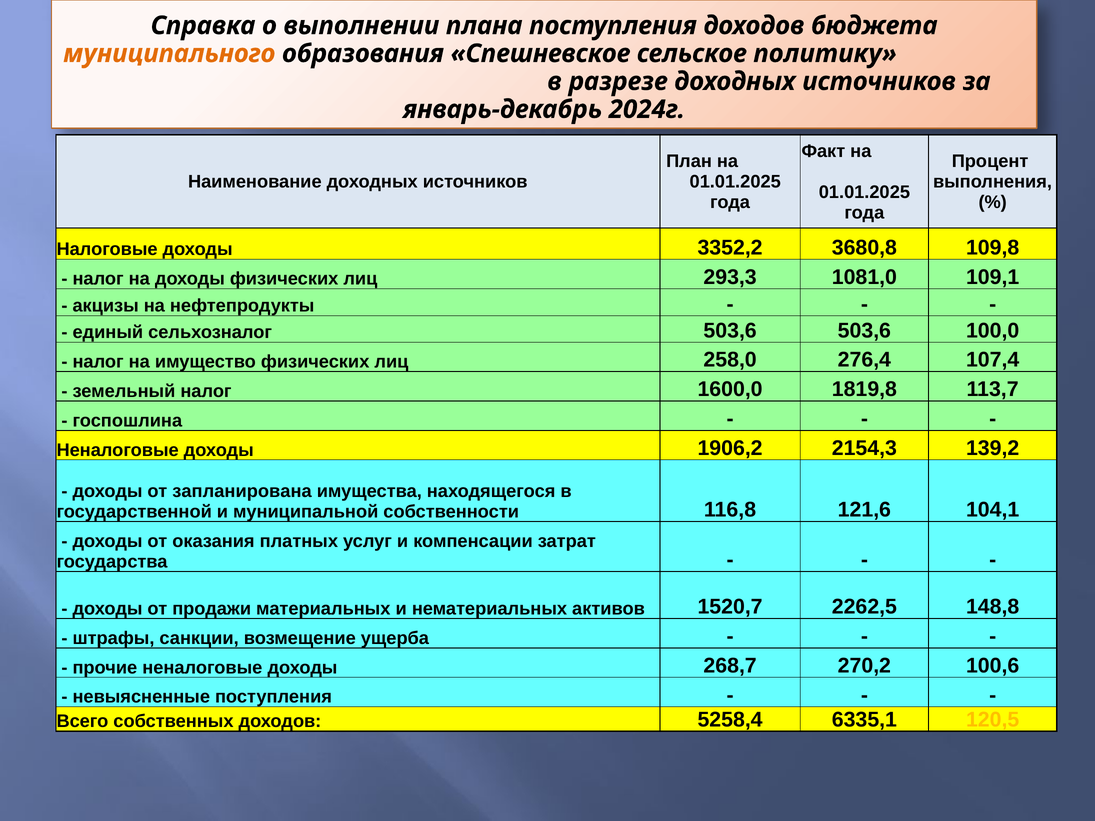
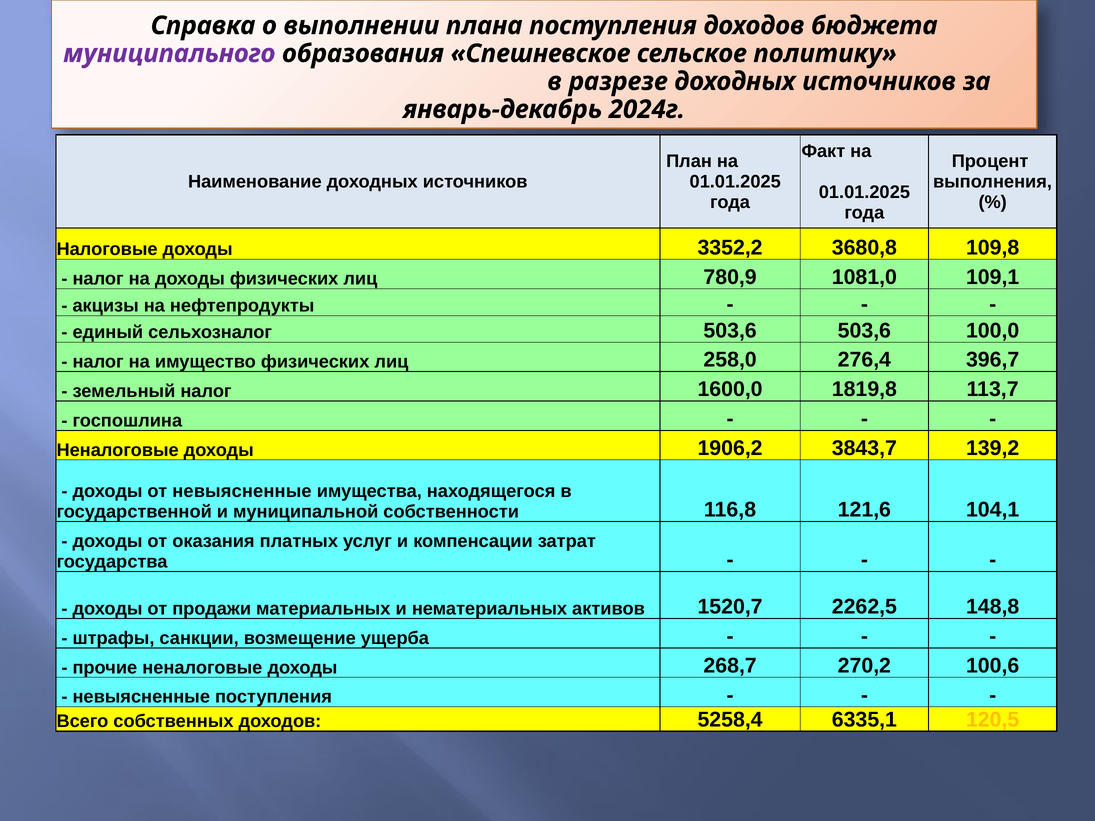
муниципального colour: orange -> purple
293,3: 293,3 -> 780,9
107,4: 107,4 -> 396,7
2154,3: 2154,3 -> 3843,7
от запланирована: запланирована -> невыясненные
